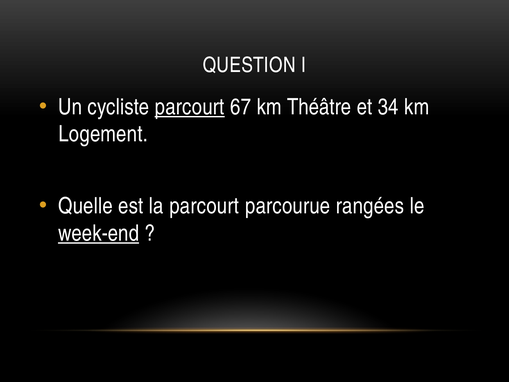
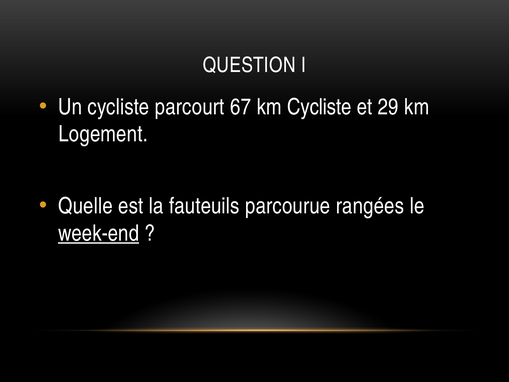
parcourt at (190, 107) underline: present -> none
km Théâtre: Théâtre -> Cycliste
34: 34 -> 29
la parcourt: parcourt -> fauteuils
